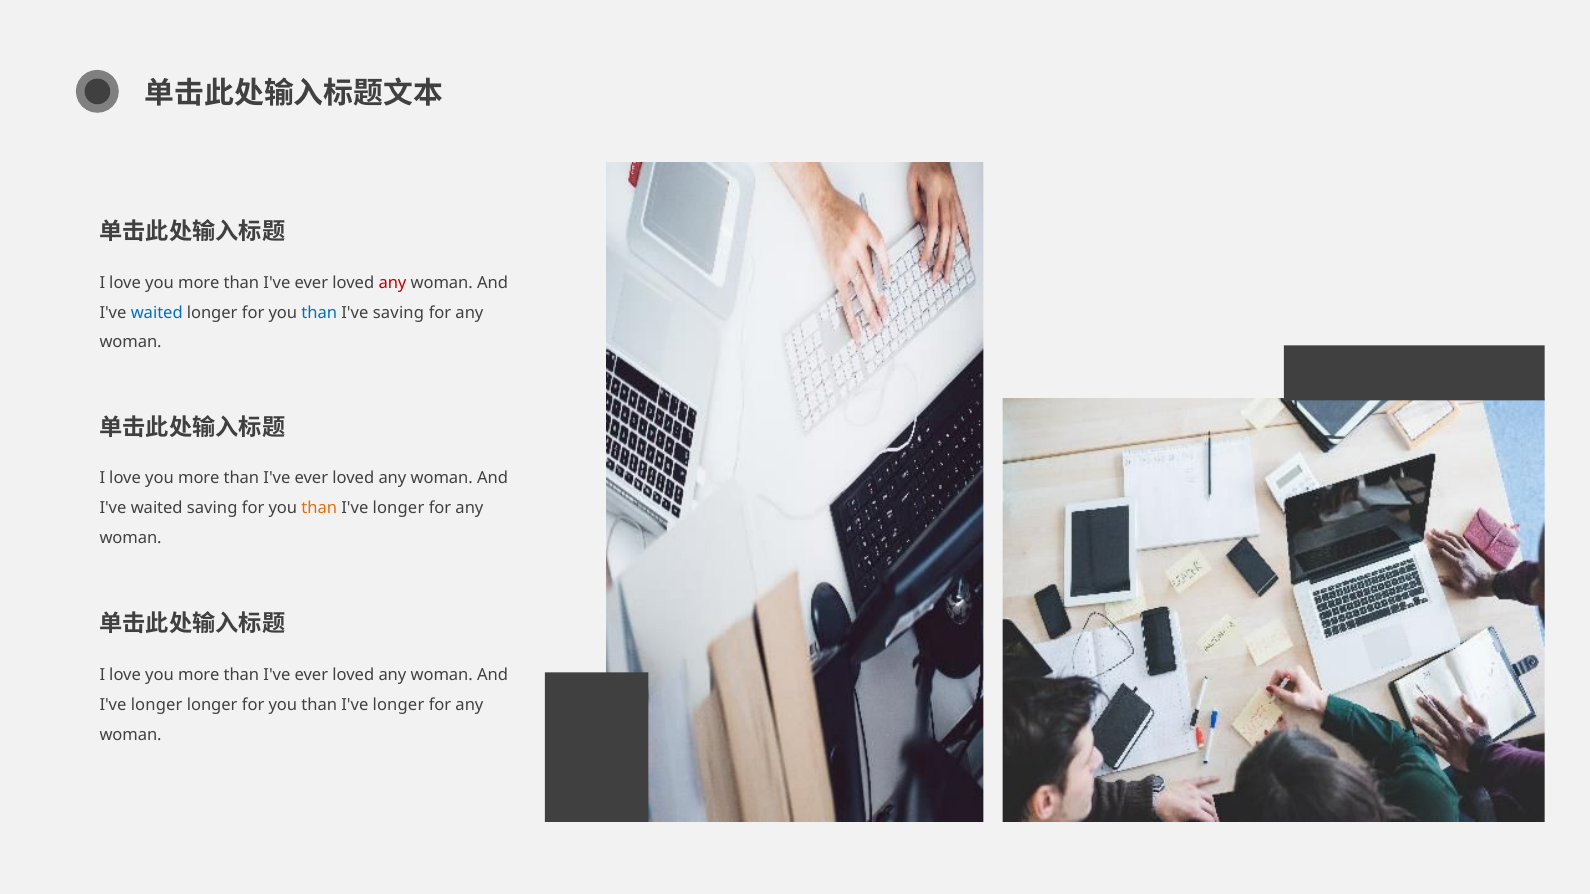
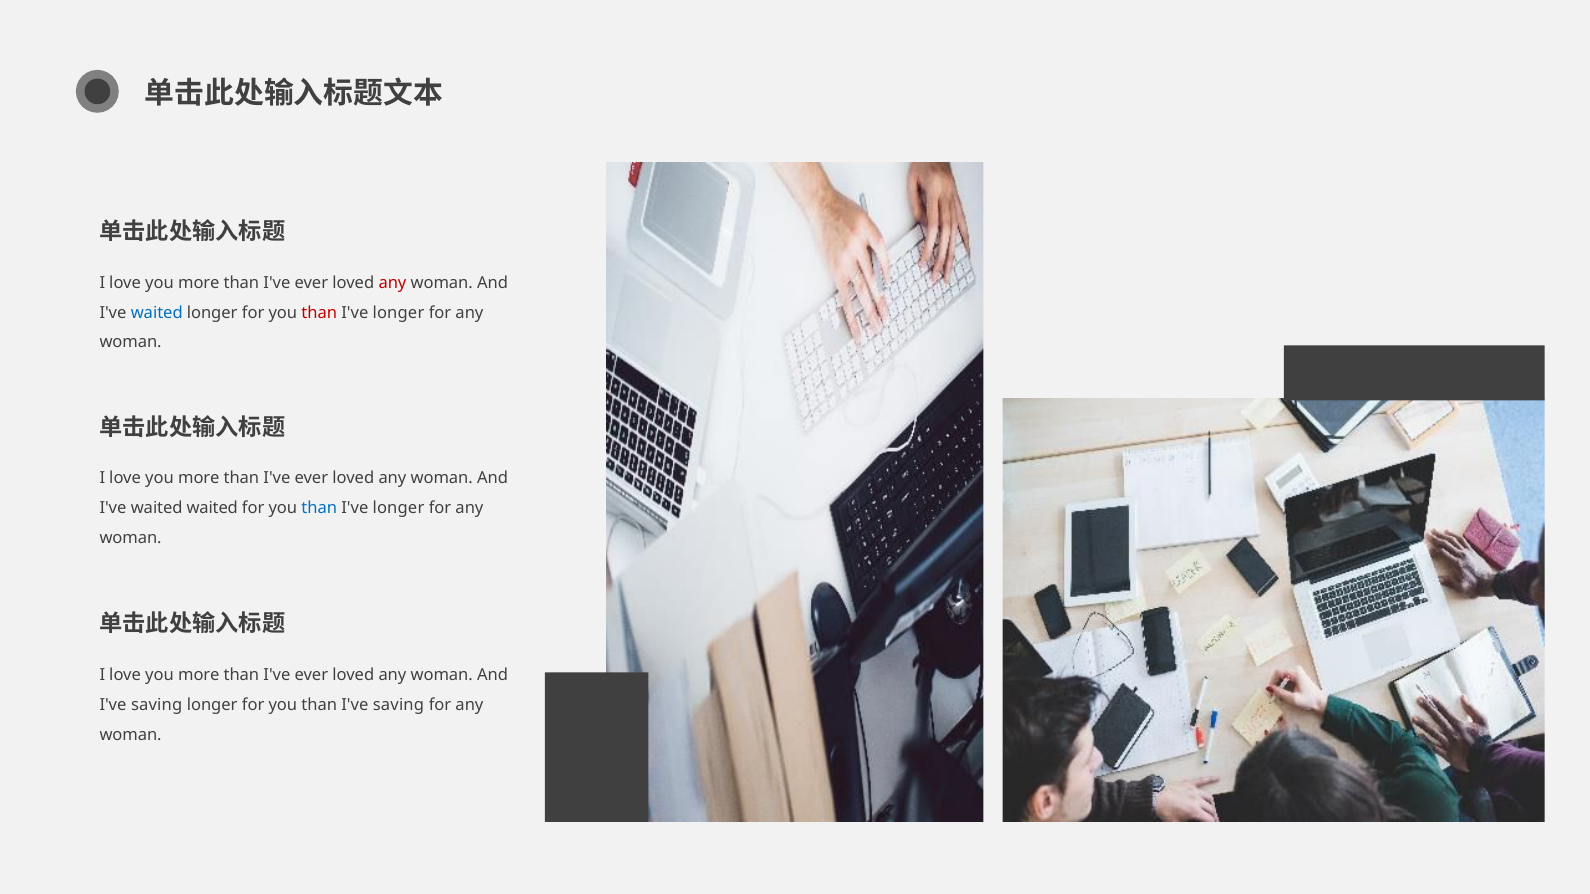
than at (319, 313) colour: blue -> red
saving at (398, 313): saving -> longer
waited saving: saving -> waited
than at (319, 508) colour: orange -> blue
longer at (157, 705): longer -> saving
longer at (398, 705): longer -> saving
